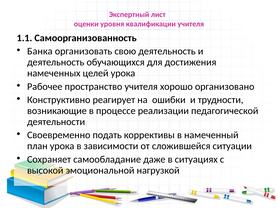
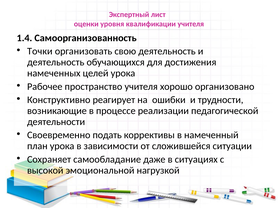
1.1: 1.1 -> 1.4
Банка: Банка -> Точки
